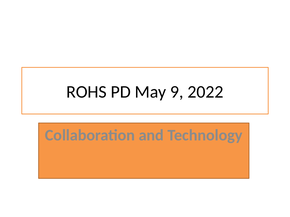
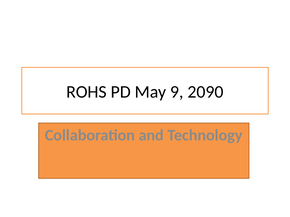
2022: 2022 -> 2090
